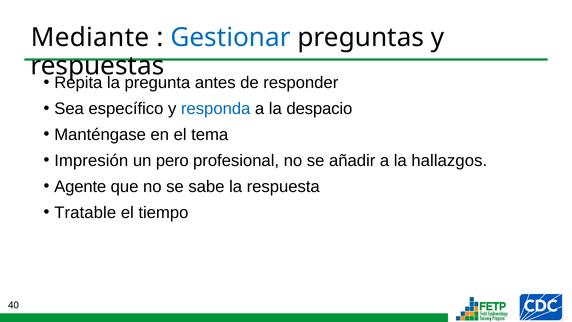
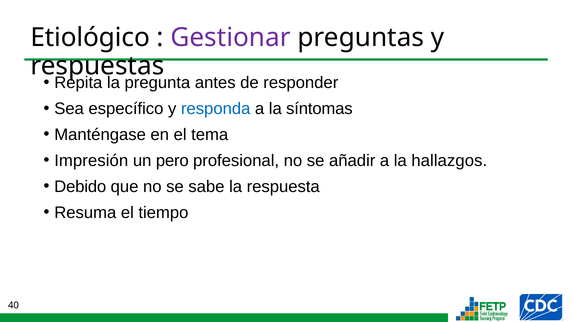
Mediante: Mediante -> Etiológico
Gestionar colour: blue -> purple
despacio: despacio -> síntomas
Agente: Agente -> Debido
Tratable: Tratable -> Resuma
